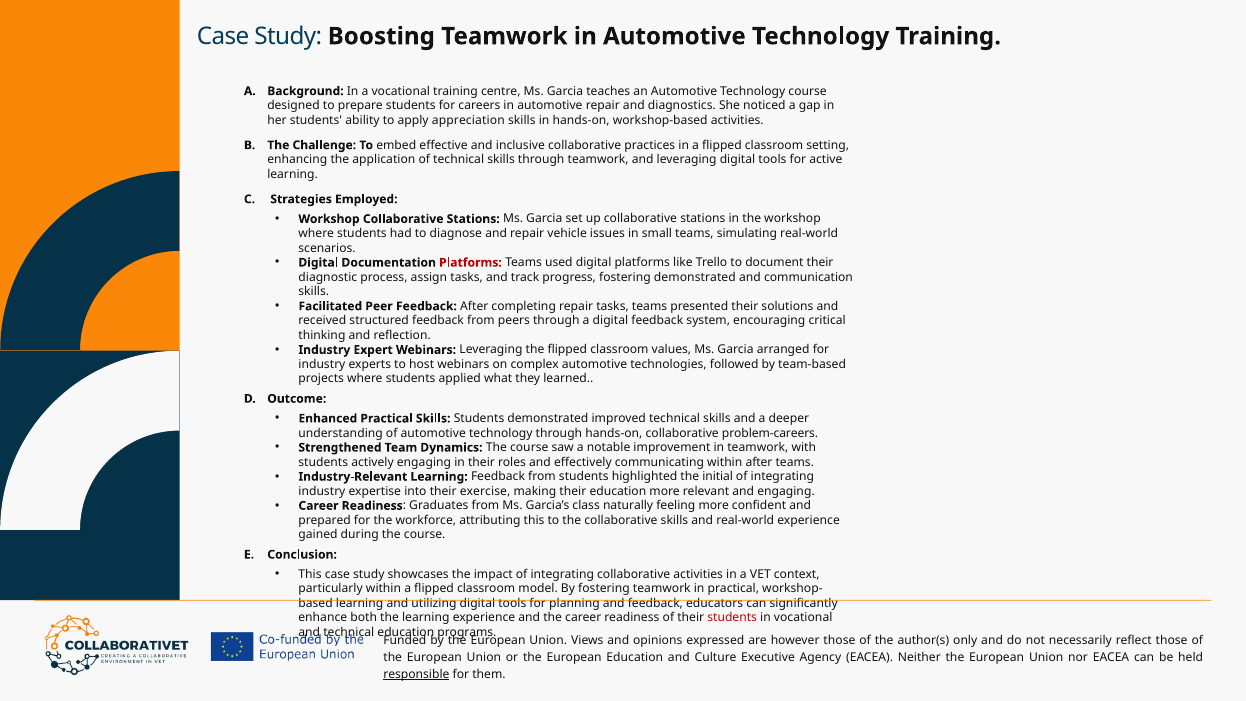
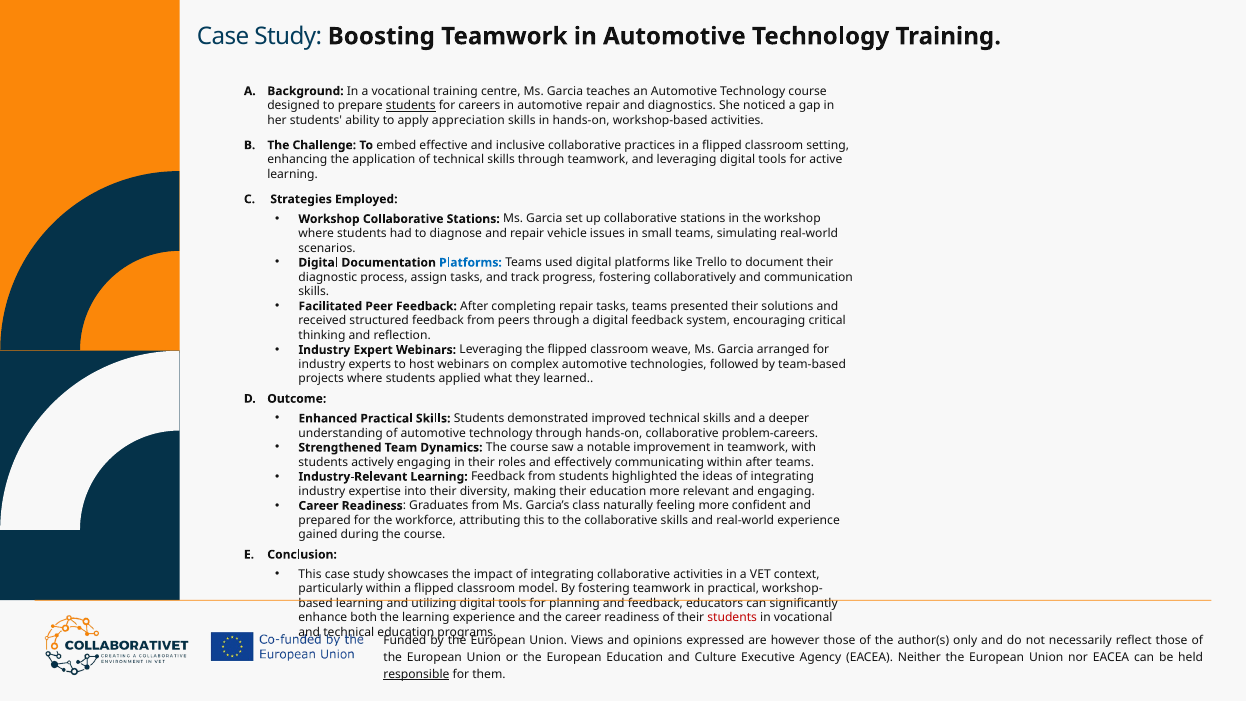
students at (411, 106) underline: none -> present
Platforms at (470, 263) colour: red -> blue
fostering demonstrated: demonstrated -> collaboratively
values: values -> weave
initial: initial -> ideas
exercise: exercise -> diversity
